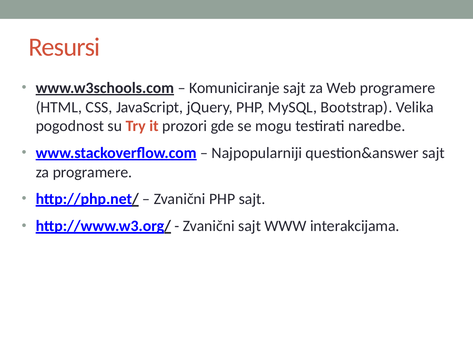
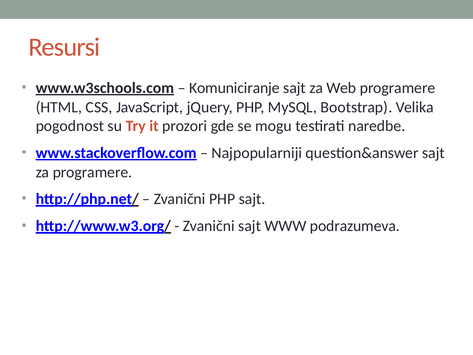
interakcijama: interakcijama -> podrazumeva
